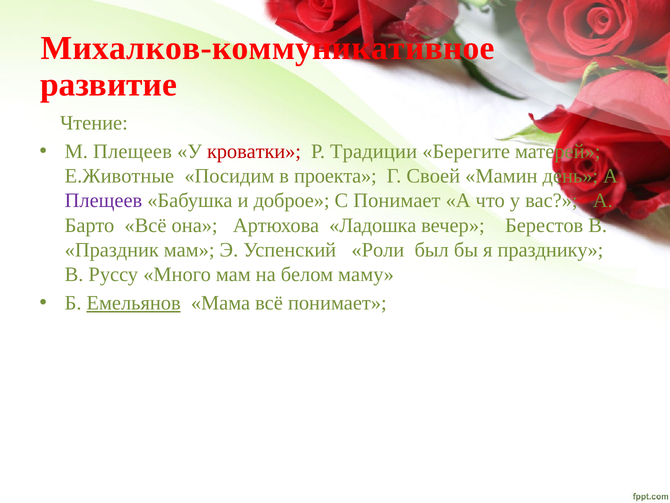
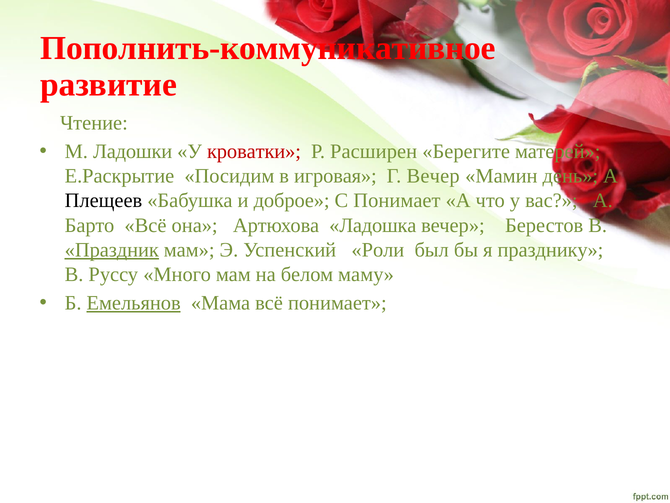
Михалков-коммуникативное: Михалков-коммуникативное -> Пополнить-коммуникативное
М Плещеев: Плещеев -> Ладошки
Традиции: Традиции -> Расширен
Е.Животные: Е.Животные -> Е.Раскрытие
проекта: проекта -> игровая
Г Своей: Своей -> Вечер
Плещеев at (103, 201) colour: purple -> black
Праздник underline: none -> present
